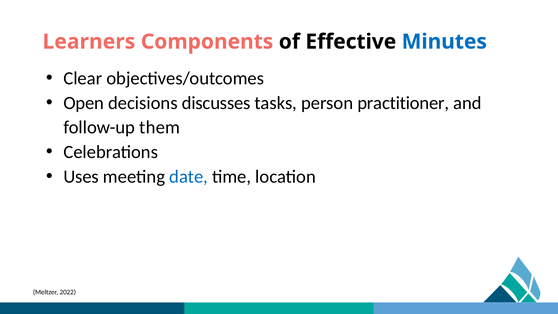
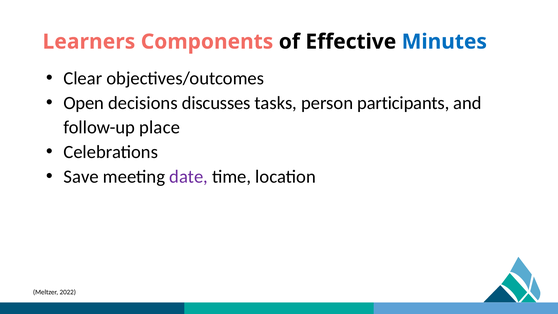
practitioner: practitioner -> participants
them: them -> place
Uses: Uses -> Save
date colour: blue -> purple
